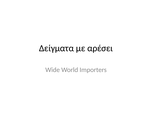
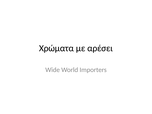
Δείγματα: Δείγματα -> Χρώματα
